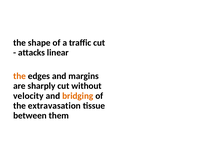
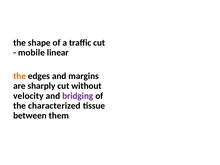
attacks: attacks -> mobile
bridging colour: orange -> purple
extravasation: extravasation -> characterized
